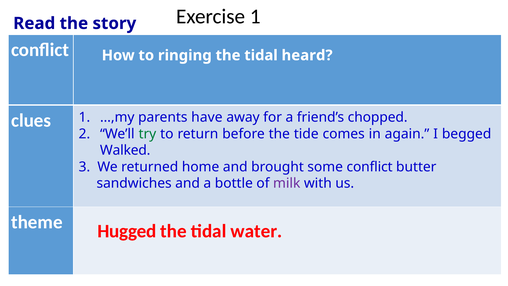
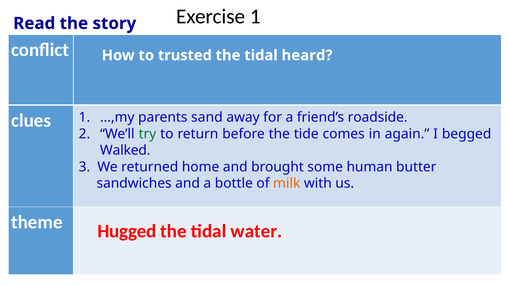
ringing: ringing -> trusted
have: have -> sand
chopped: chopped -> roadside
some conflict: conflict -> human
milk colour: purple -> orange
